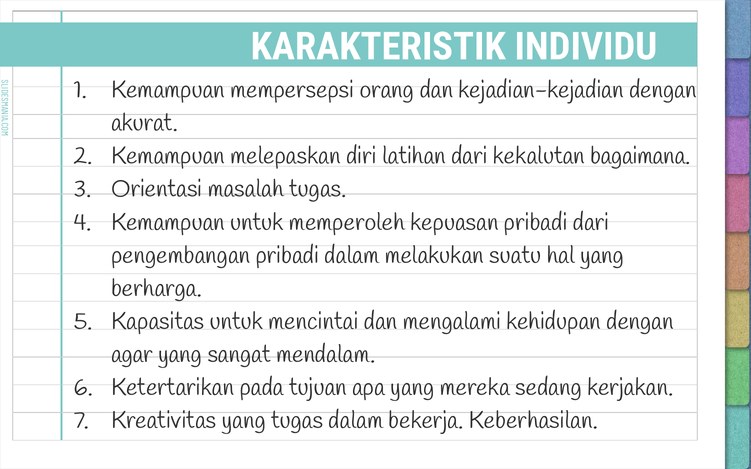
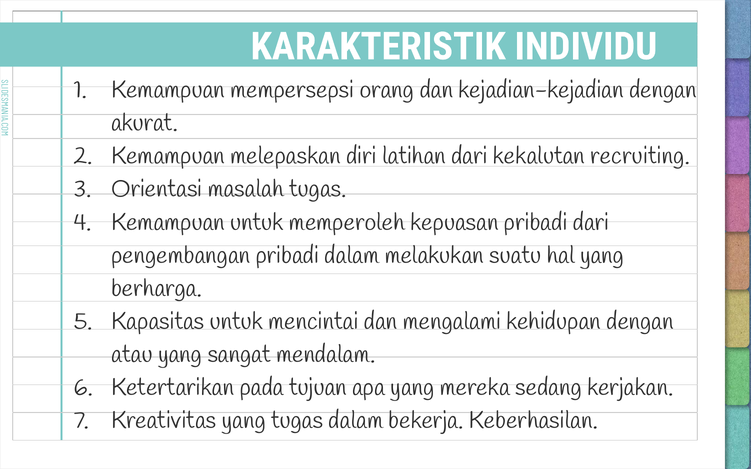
bagaimana: bagaimana -> recruiting
agar: agar -> atau
